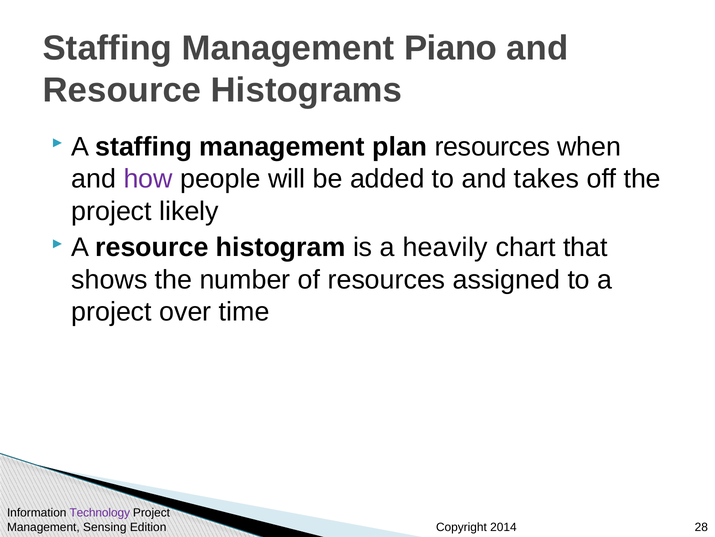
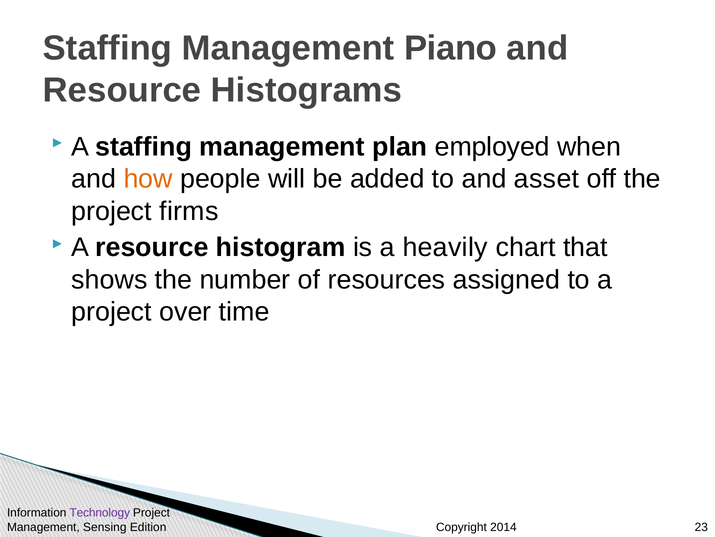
plan resources: resources -> employed
how colour: purple -> orange
takes: takes -> asset
likely: likely -> firms
28: 28 -> 23
